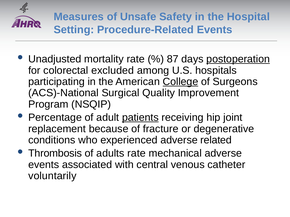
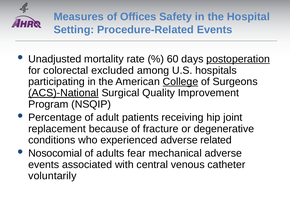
Unsafe: Unsafe -> Offices
87: 87 -> 60
ACS)-National underline: none -> present
patients underline: present -> none
Thrombosis: Thrombosis -> Nosocomial
adults rate: rate -> fear
